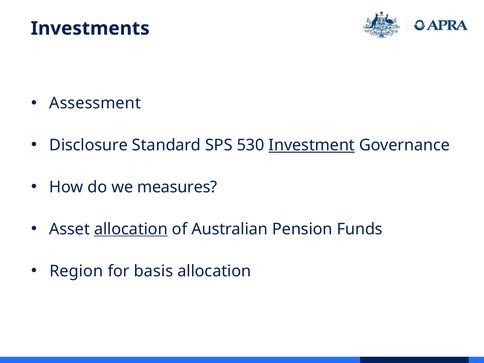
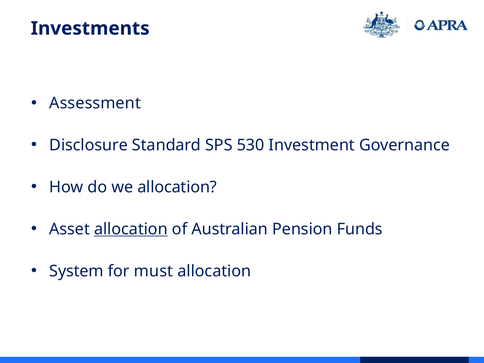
Investment underline: present -> none
we measures: measures -> allocation
Region: Region -> System
basis: basis -> must
